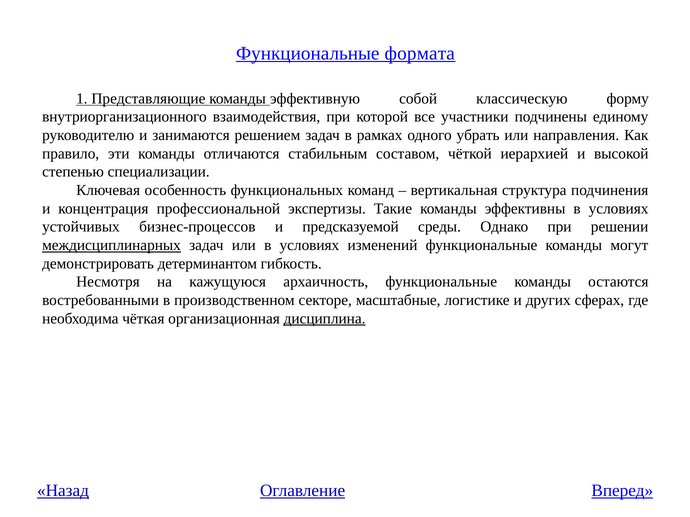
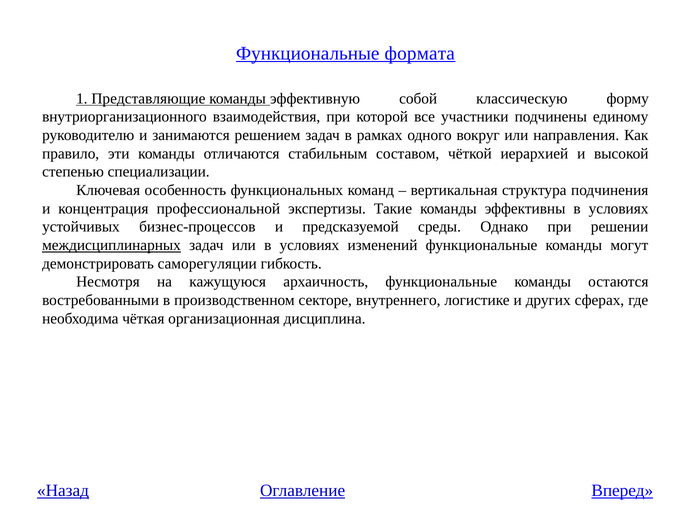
убрать: убрать -> вокруг
детерминантом: детерминантом -> саморегуляции
масштабные: масштабные -> внутреннего
дисциплина underline: present -> none
